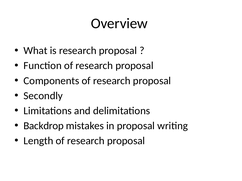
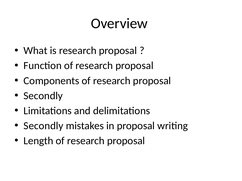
Backdrop at (44, 126): Backdrop -> Secondly
